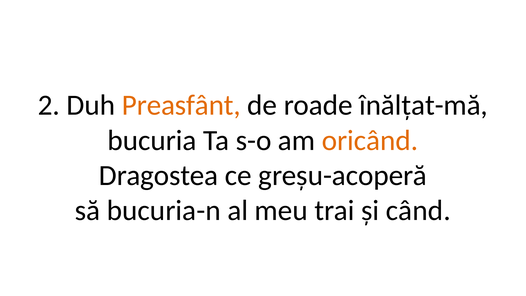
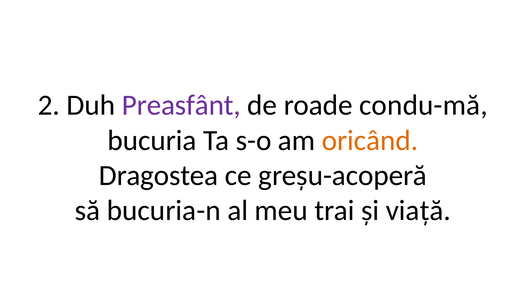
Preasfânt colour: orange -> purple
înălțat-mă: înălțat-mă -> condu-mă
când: când -> viață
